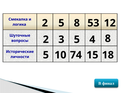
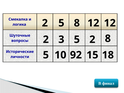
8 53: 53 -> 12
5 4: 4 -> 2
74: 74 -> 92
